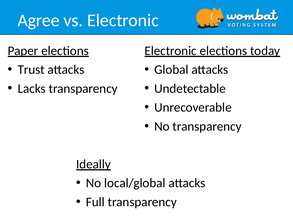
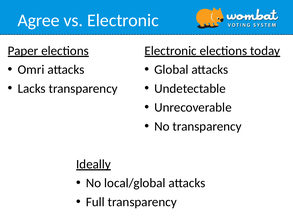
Trust: Trust -> Omri
